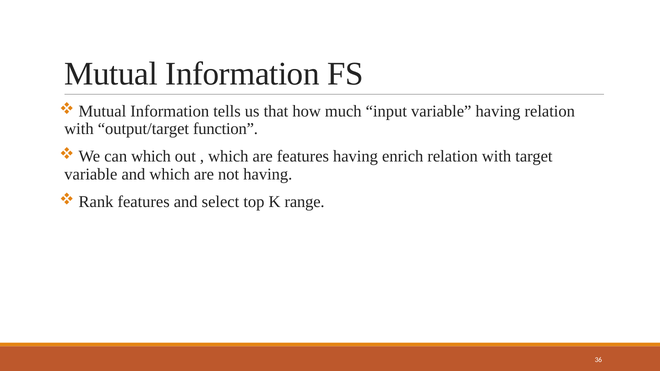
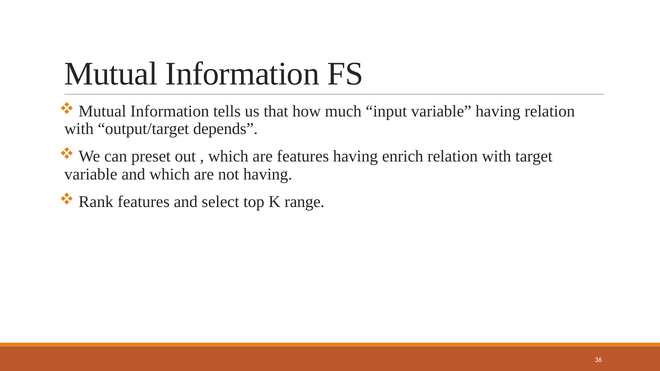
function: function -> depends
can which: which -> preset
